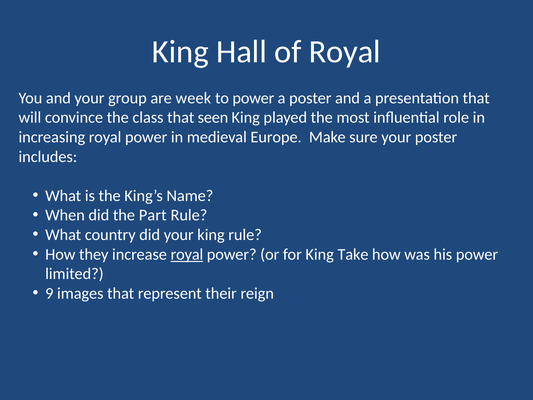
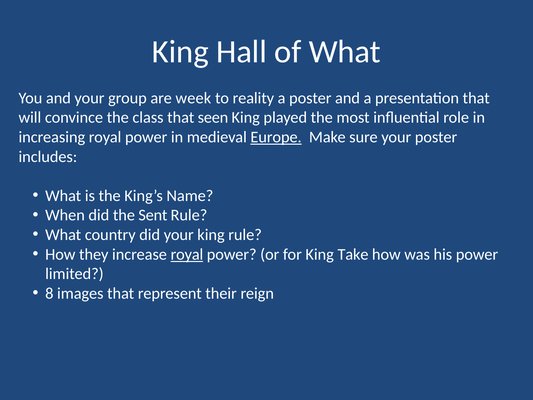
of Royal: Royal -> What
to power: power -> reality
Europe underline: none -> present
Part: Part -> Sent
9: 9 -> 8
